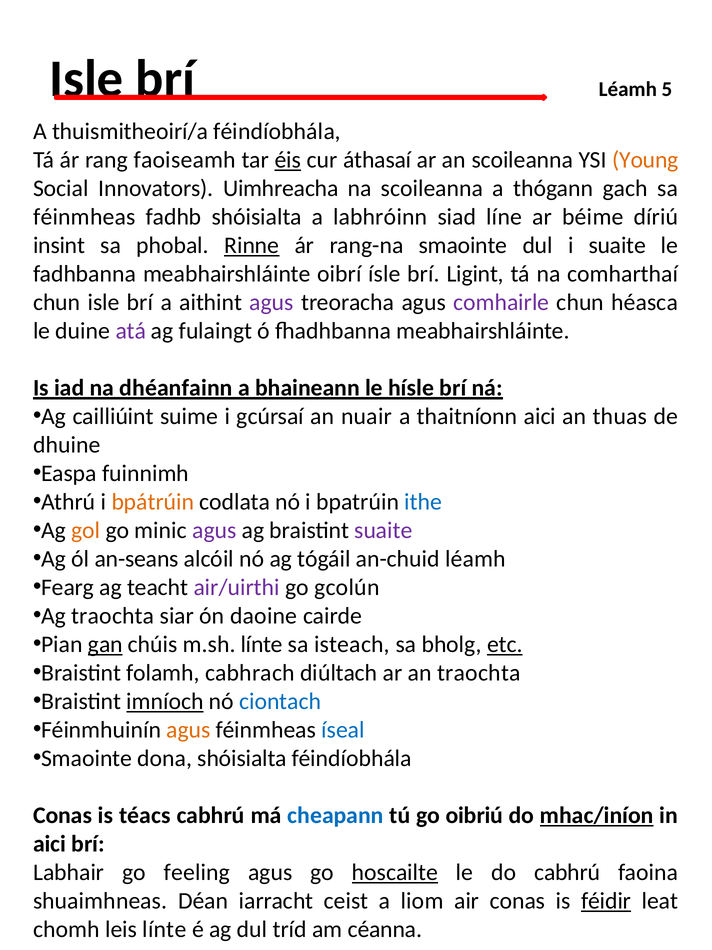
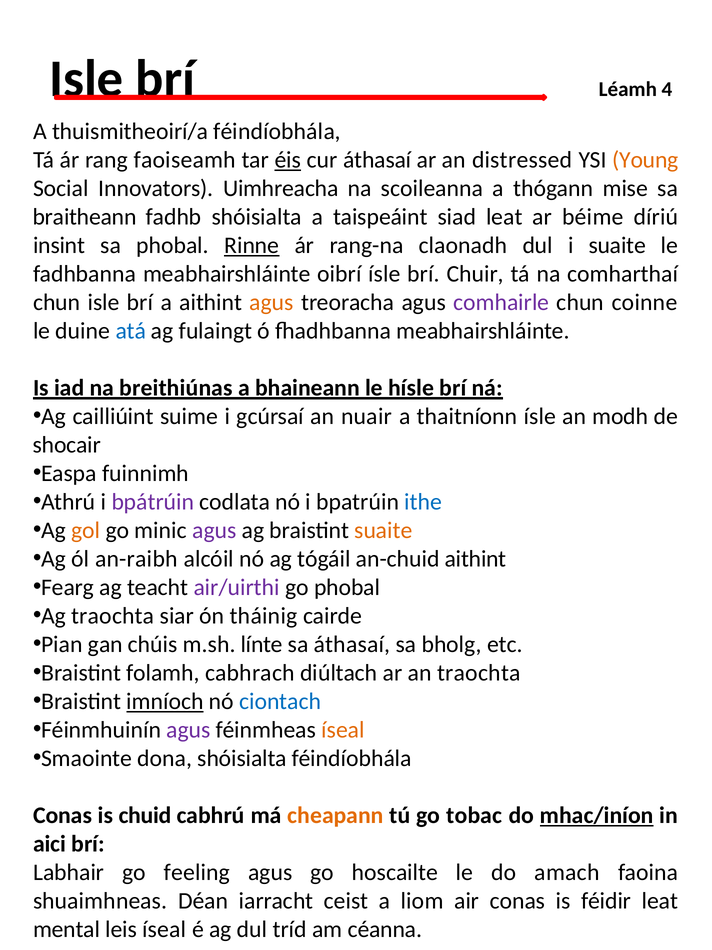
5: 5 -> 4
an scoileanna: scoileanna -> distressed
gach: gach -> mise
féinmheas at (84, 217): féinmheas -> braitheann
labhróinn: labhróinn -> taispeáint
siad líne: líne -> leat
rang-na smaointe: smaointe -> claonadh
Ligint: Ligint -> Chuir
agus at (272, 302) colour: purple -> orange
héasca: héasca -> coinne
atá colour: purple -> blue
dhéanfainn: dhéanfainn -> breithiúnas
thaitníonn aici: aici -> ísle
thuas: thuas -> modh
dhuine: dhuine -> shocair
bpátrúin colour: orange -> purple
suaite at (383, 530) colour: purple -> orange
an-seans: an-seans -> an-raibh
an-chuid léamh: léamh -> aithint
go gcolún: gcolún -> phobal
daoine: daoine -> tháinig
gan underline: present -> none
sa isteach: isteach -> áthasaí
etc underline: present -> none
agus at (188, 729) colour: orange -> purple
íseal at (343, 729) colour: blue -> orange
téacs: téacs -> chuid
cheapann colour: blue -> orange
oibriú: oibriú -> tobac
hoscailte underline: present -> none
do cabhrú: cabhrú -> amach
féidir underline: present -> none
chomh: chomh -> mental
leis línte: línte -> íseal
